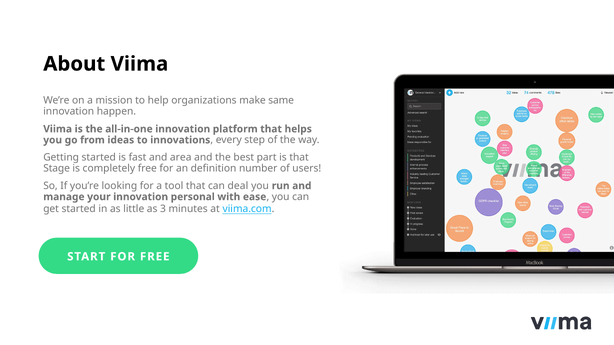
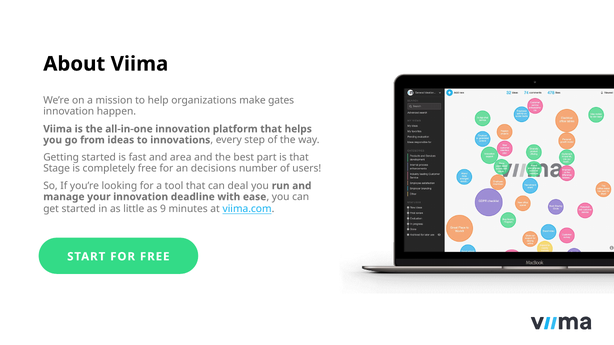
same: same -> gates
definition: definition -> decisions
personal: personal -> deadline
3: 3 -> 9
